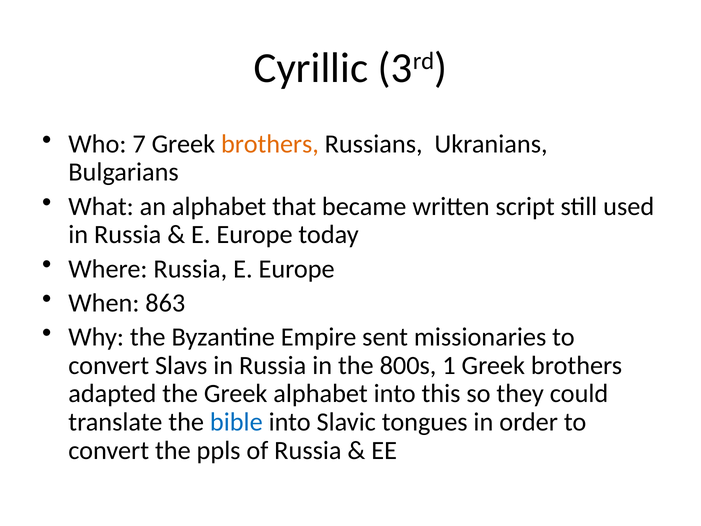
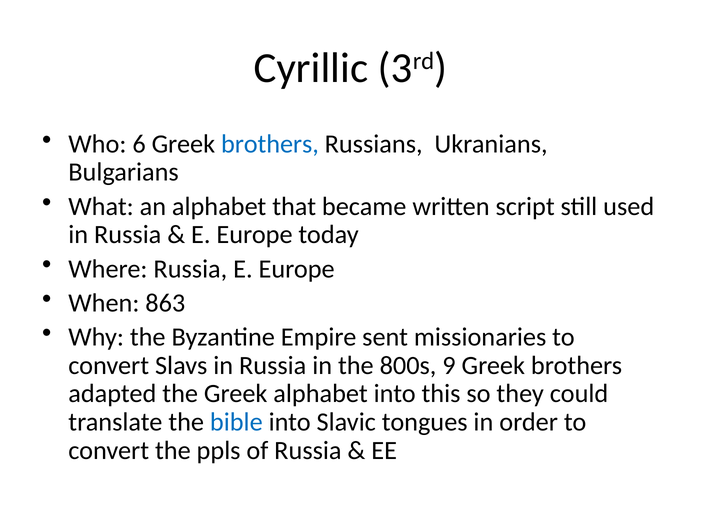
7: 7 -> 6
brothers at (270, 144) colour: orange -> blue
1: 1 -> 9
